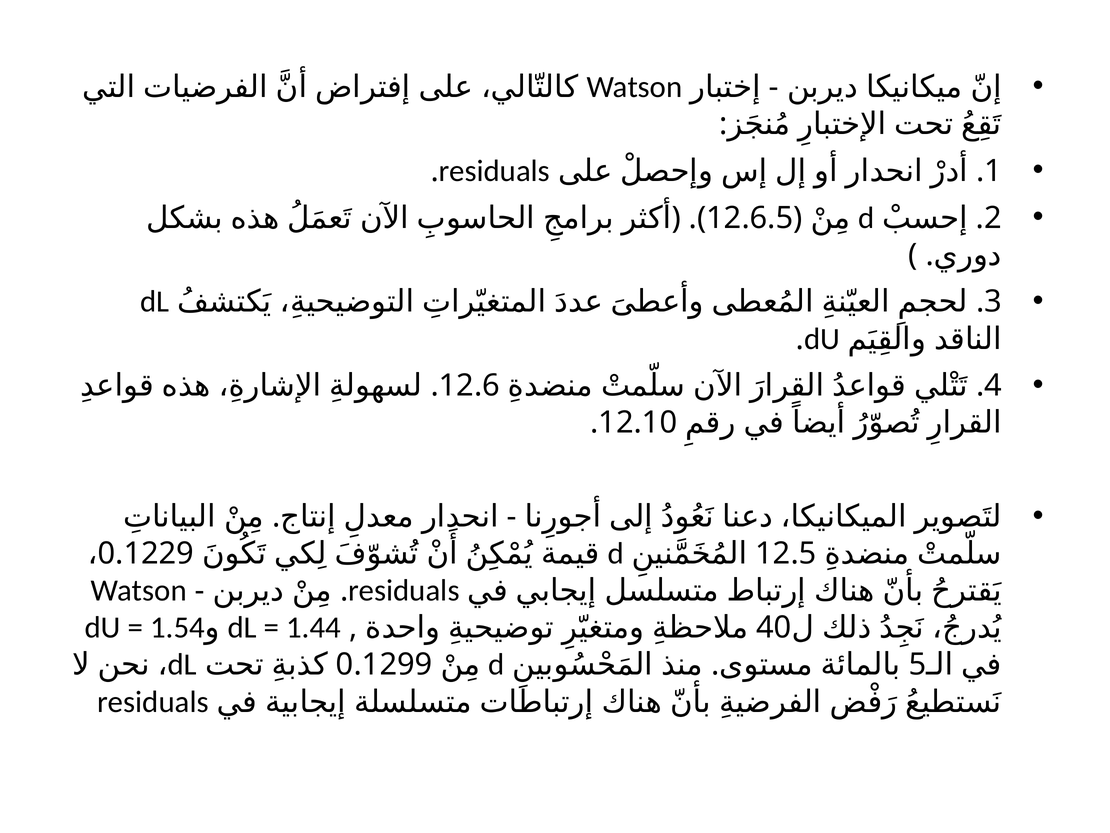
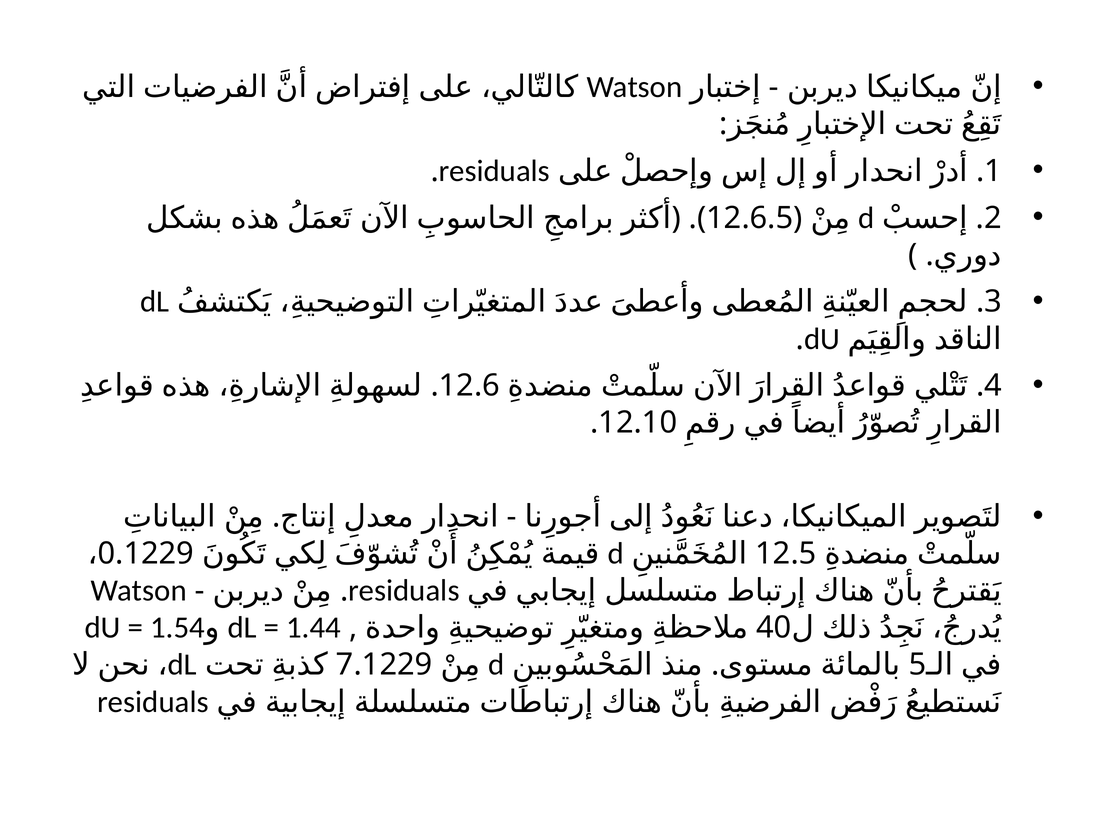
0.1299: 0.1299 -> 7.1229
